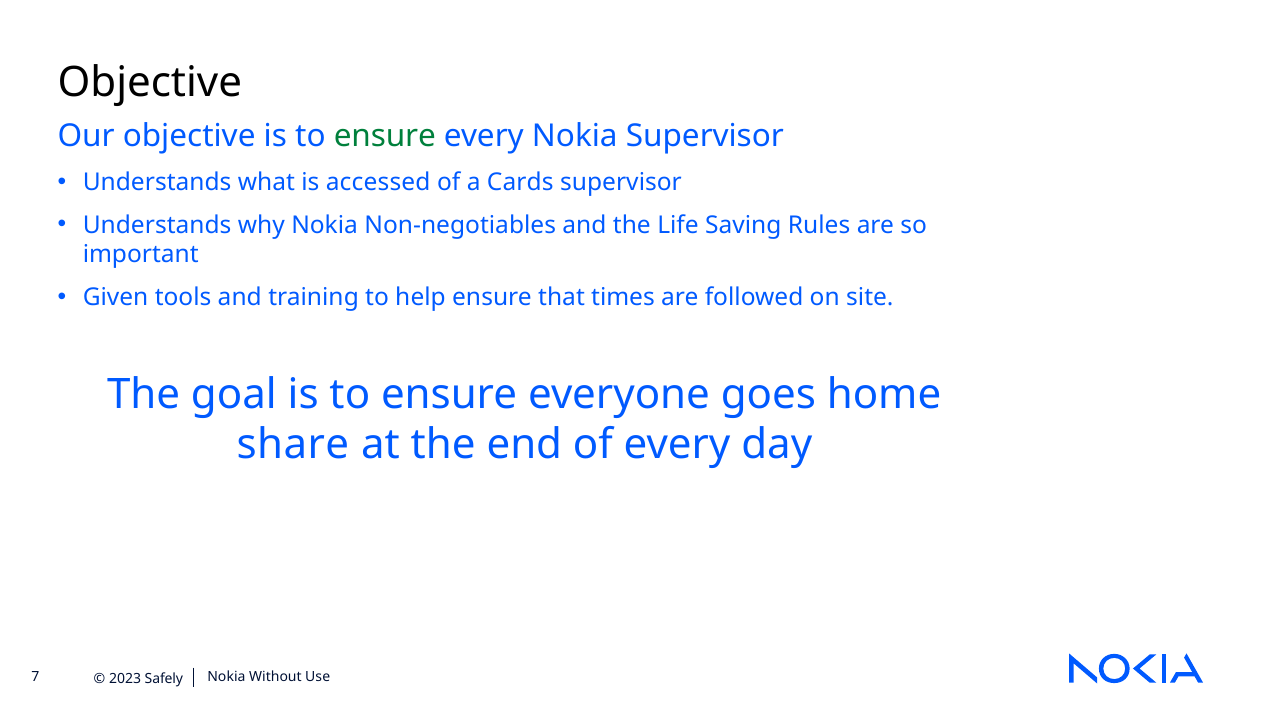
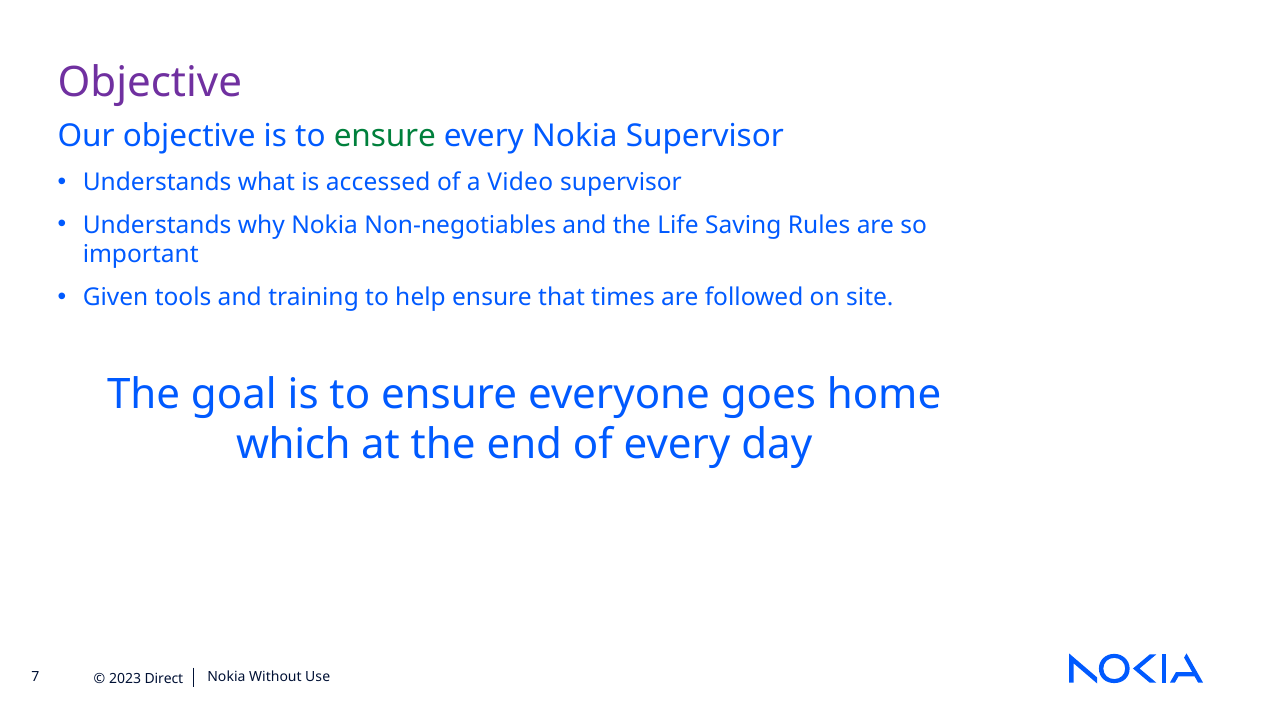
Objective at (150, 83) colour: black -> purple
Cards: Cards -> Video
share: share -> which
Safely: Safely -> Direct
